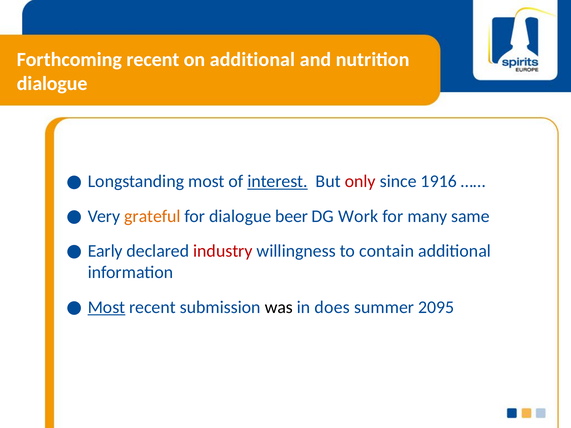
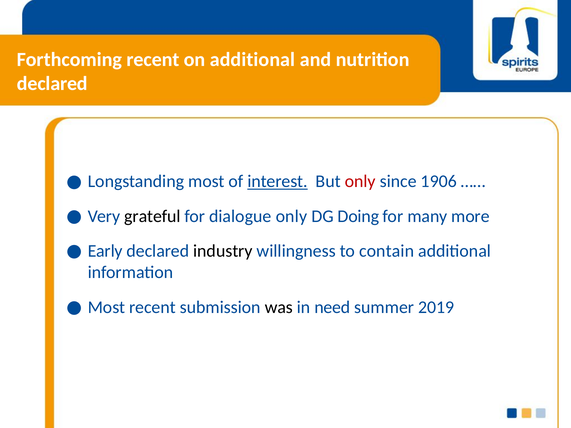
dialogue at (52, 84): dialogue -> declared
1916: 1916 -> 1906
grateful colour: orange -> black
dialogue beer: beer -> only
Work: Work -> Doing
same: same -> more
industry colour: red -> black
Most at (107, 307) underline: present -> none
does: does -> need
2095: 2095 -> 2019
